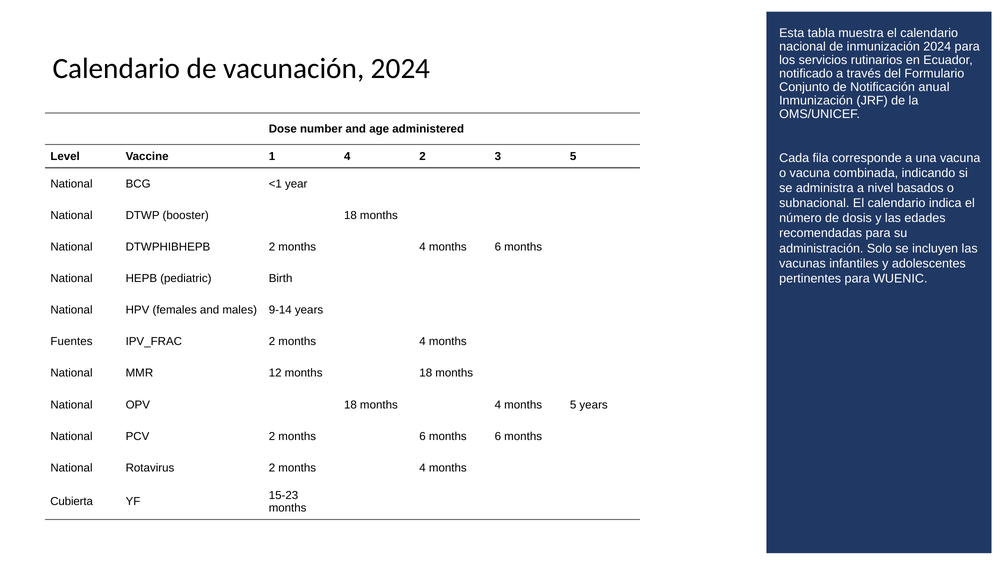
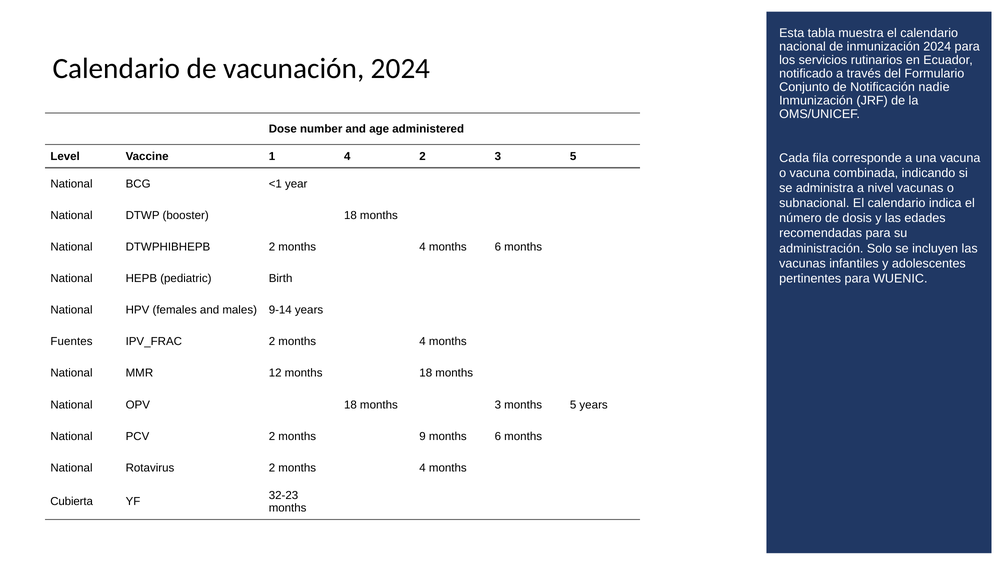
anual: anual -> nadie
nivel basados: basados -> vacunas
18 months 4: 4 -> 3
2 months 6: 6 -> 9
15-23: 15-23 -> 32-23
